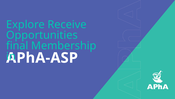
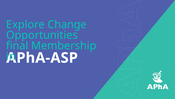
Receive: Receive -> Change
